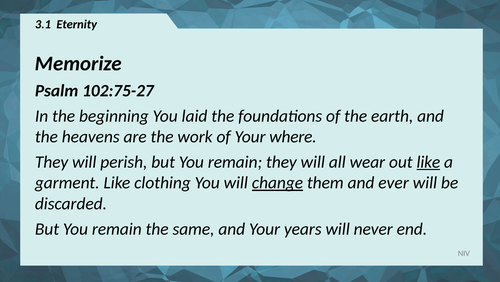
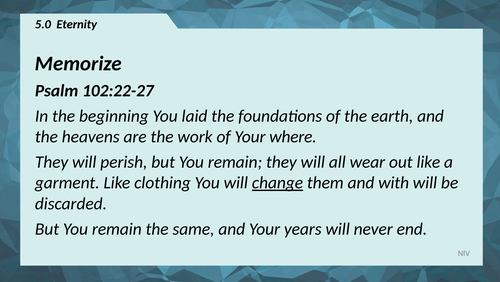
3.1: 3.1 -> 5.0
102:75-27: 102:75-27 -> 102:22-27
like at (428, 162) underline: present -> none
ever: ever -> with
